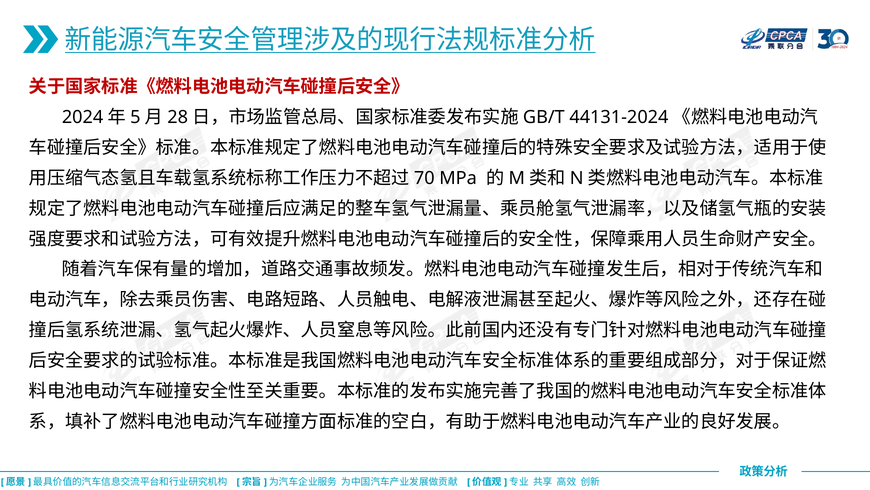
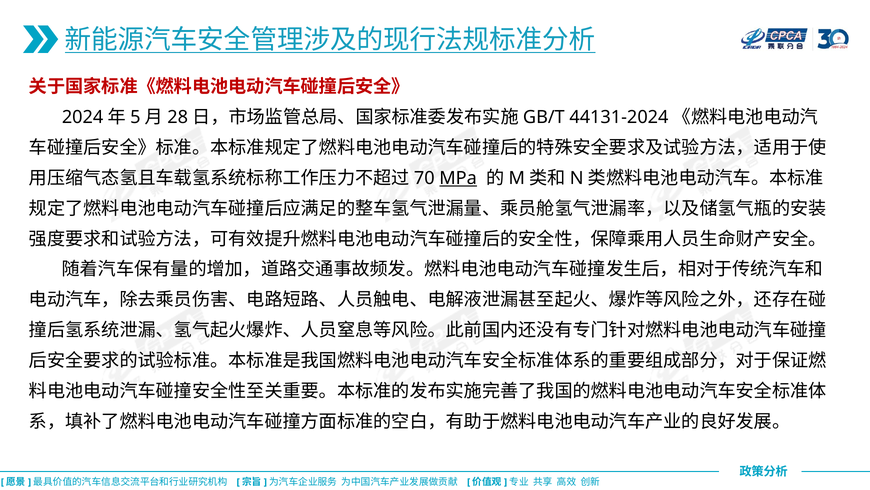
MPa underline: none -> present
